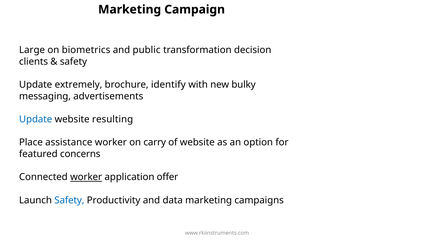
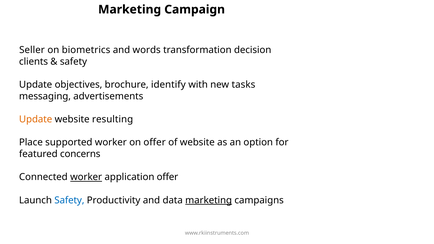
Large: Large -> Seller
public: public -> words
extremely: extremely -> objectives
bulky: bulky -> tasks
Update at (36, 119) colour: blue -> orange
assistance: assistance -> supported
on carry: carry -> offer
marketing at (209, 200) underline: none -> present
